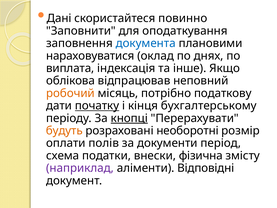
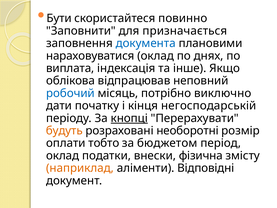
Дані: Дані -> Бути
оподаткування: оподаткування -> призначається
робочий colour: orange -> blue
податкову: податкову -> виключно
початку underline: present -> none
бухгалтерському: бухгалтерському -> негосподарській
полів: полів -> тобто
документи: документи -> бюджетом
схема at (63, 155): схема -> оклад
наприклад colour: purple -> orange
